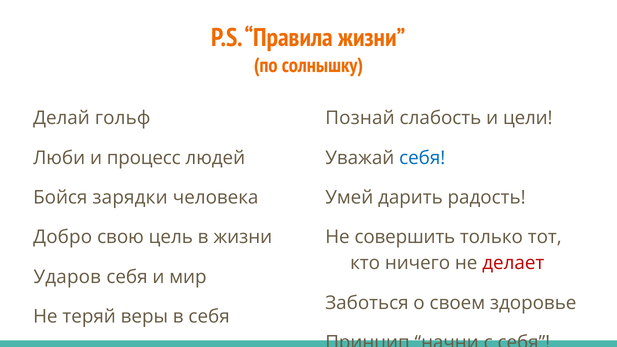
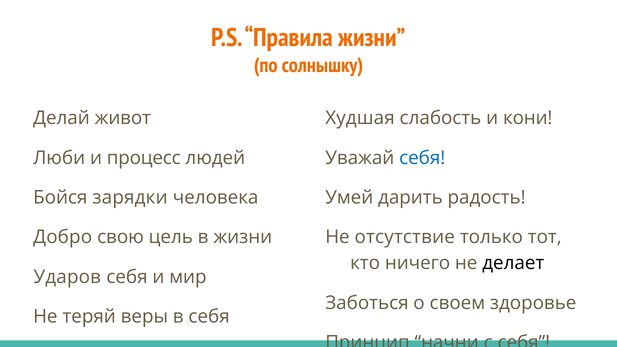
гольф: гольф -> живот
Познай at (360, 118): Познай -> Худшая
цели: цели -> кони
Не совершить: совершить -> отсутствие
делает colour: red -> black
